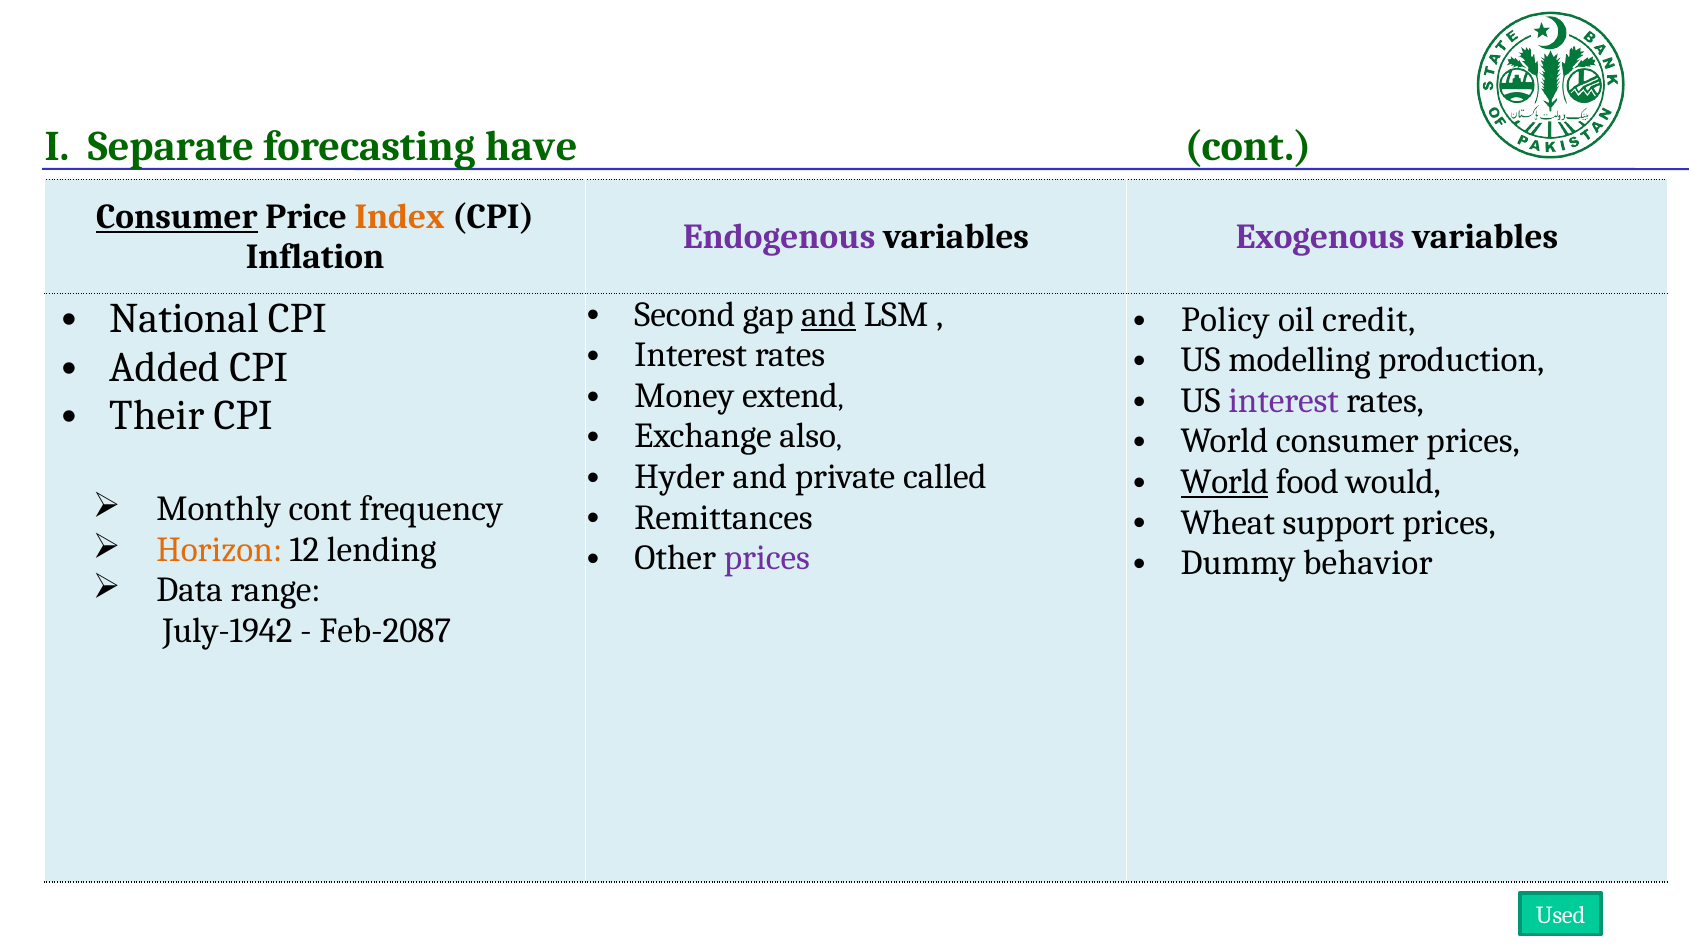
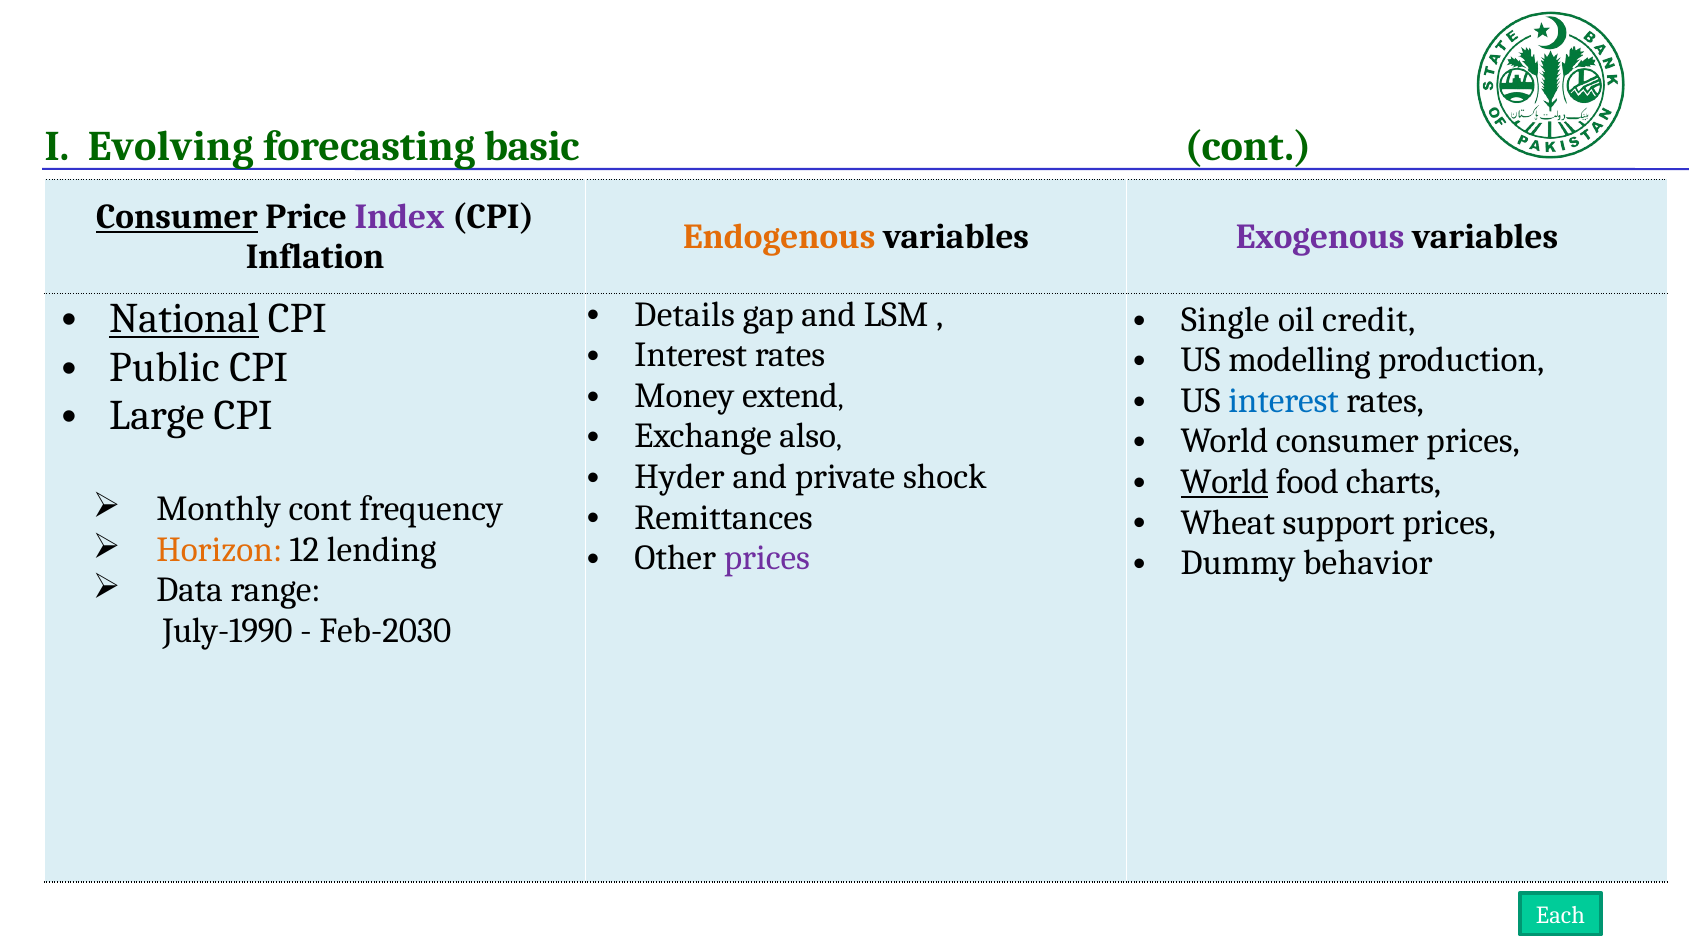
Separate: Separate -> Evolving
have: have -> basic
Index colour: orange -> purple
Endogenous colour: purple -> orange
Second: Second -> Details
and at (829, 315) underline: present -> none
National underline: none -> present
Policy: Policy -> Single
Added: Added -> Public
interest at (1284, 401) colour: purple -> blue
Their: Their -> Large
called: called -> shock
would: would -> charts
July-1942: July-1942 -> July-1990
Feb-2087: Feb-2087 -> Feb-2030
Used: Used -> Each
